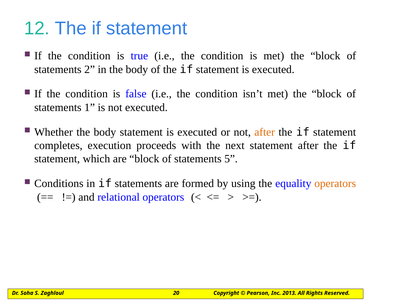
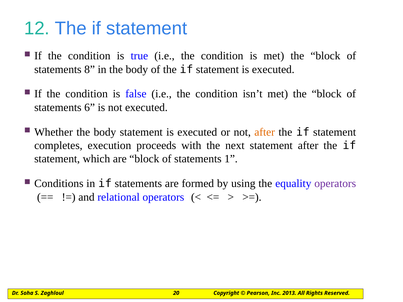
2: 2 -> 8
1: 1 -> 6
5: 5 -> 1
operators at (335, 184) colour: orange -> purple
